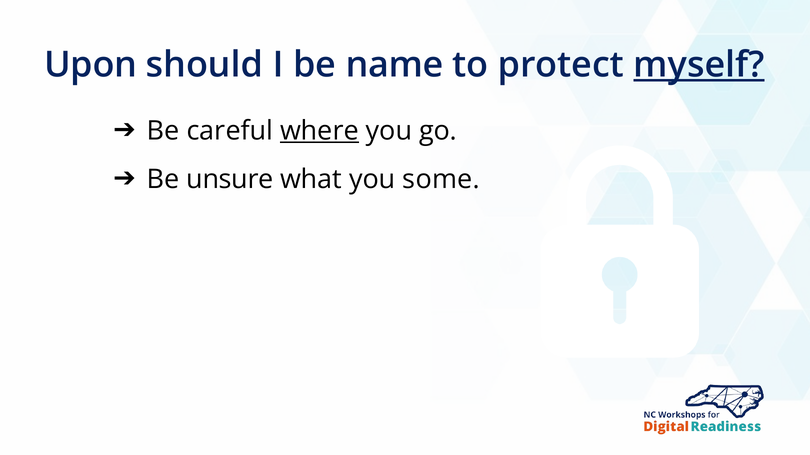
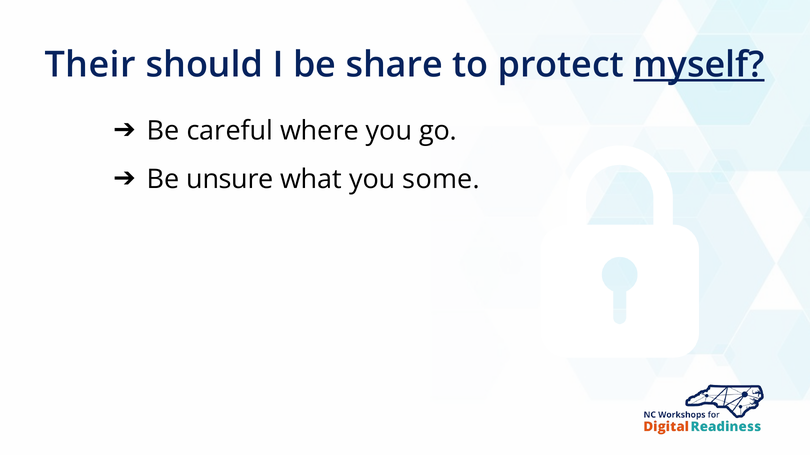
Upon: Upon -> Their
name: name -> share
where underline: present -> none
